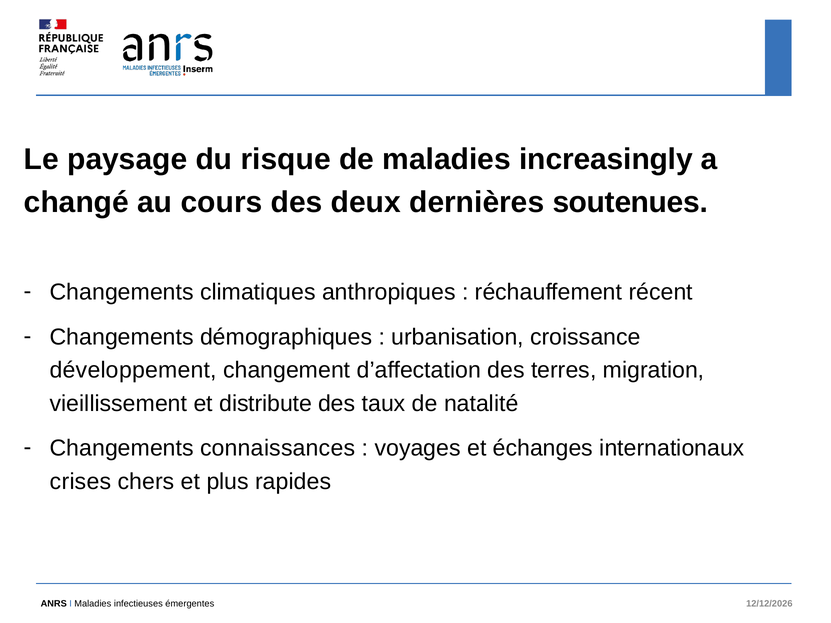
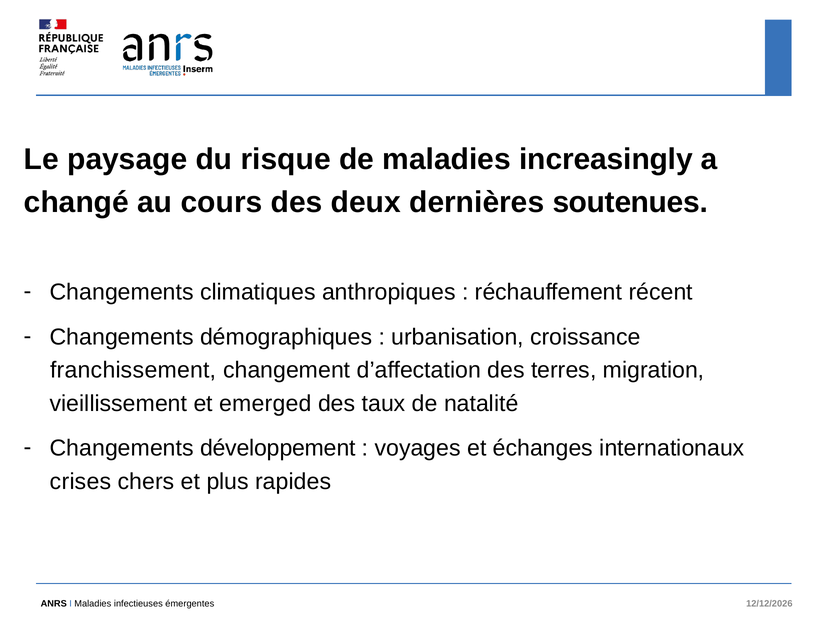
développement: développement -> franchissement
distribute: distribute -> emerged
connaissances: connaissances -> développement
